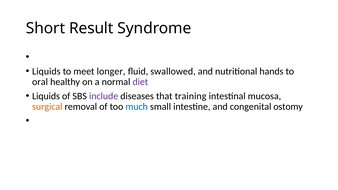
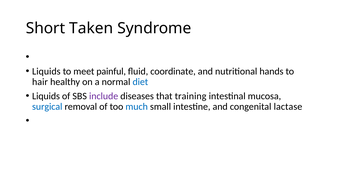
Result: Result -> Taken
longer: longer -> painful
swallowed: swallowed -> coordinate
oral: oral -> hair
diet colour: purple -> blue
surgical colour: orange -> blue
ostomy: ostomy -> lactase
